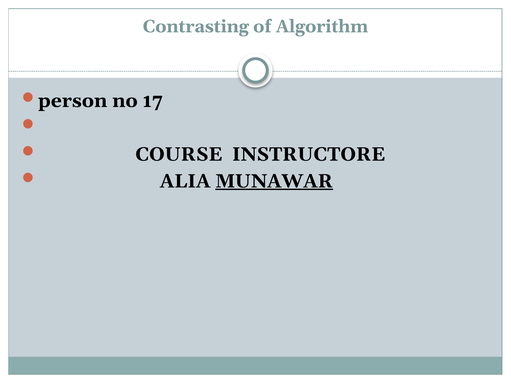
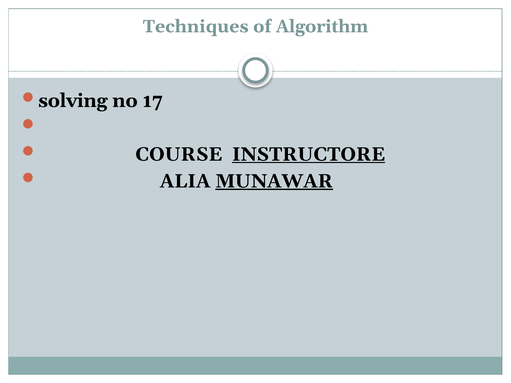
Contrasting: Contrasting -> Techniques
person: person -> solving
INSTRUCTORE underline: none -> present
